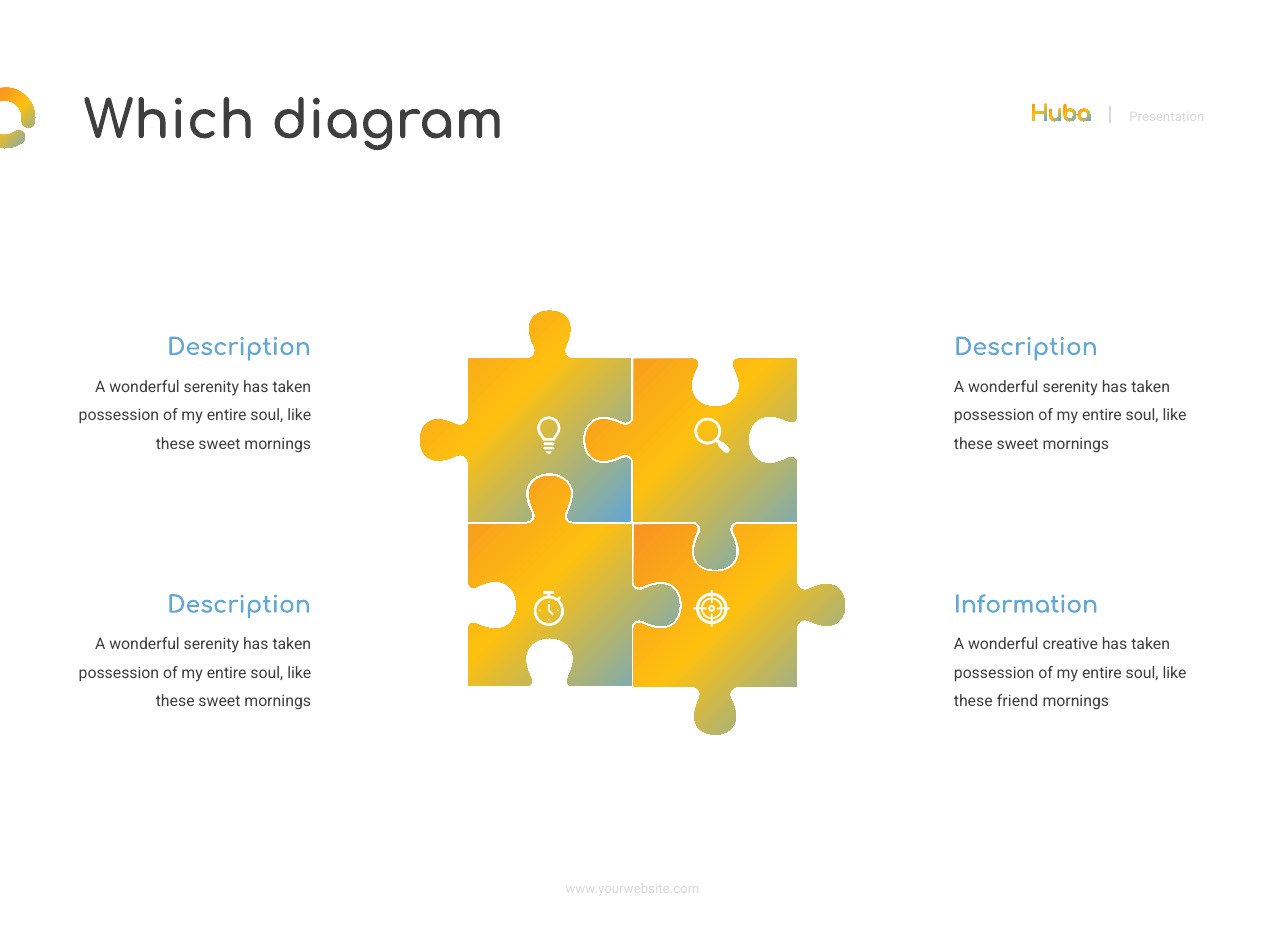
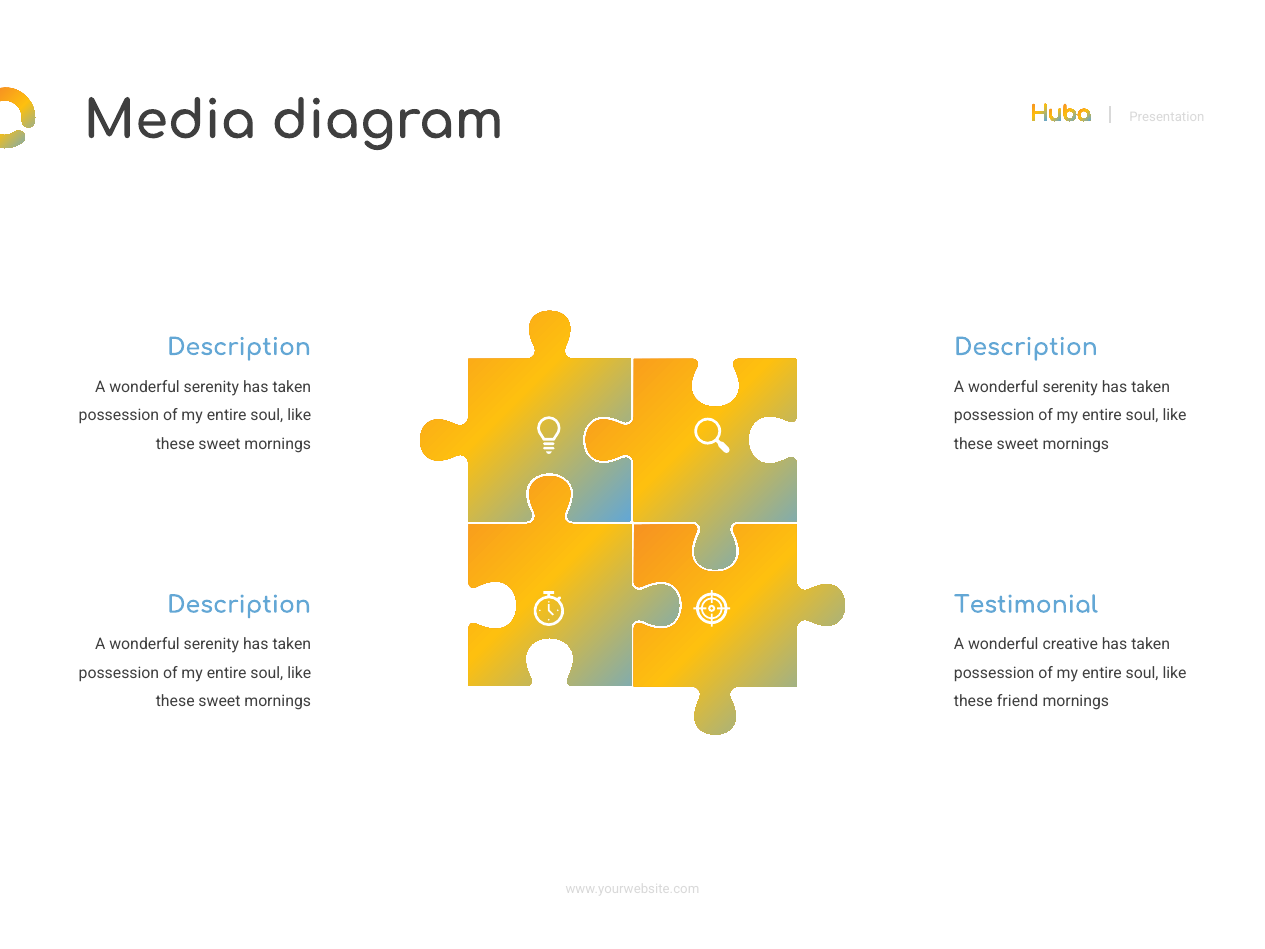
Which: Which -> Media
Information: Information -> Testimonial
